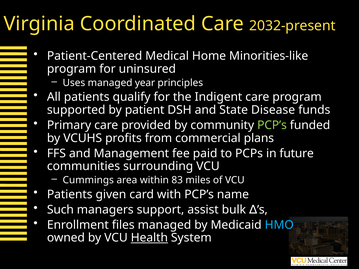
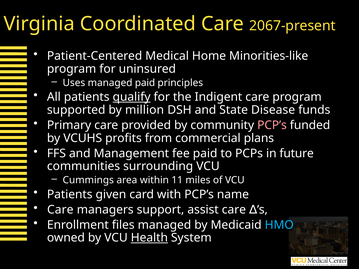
2032-present: 2032-present -> 2067-present
managed year: year -> paid
qualify underline: none -> present
patient: patient -> million
PCP’s at (272, 125) colour: light green -> pink
83: 83 -> 11
Such at (60, 210): Such -> Care
assist bulk: bulk -> care
